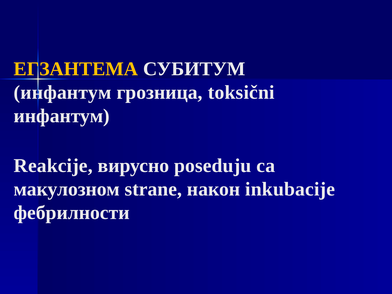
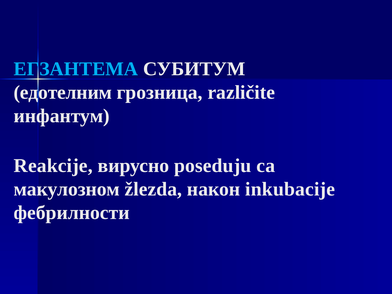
ЕГЗАНТЕМА colour: yellow -> light blue
инфантум at (63, 93): инфантум -> едотелним
toksični: toksični -> različite
strane: strane -> žlezda
